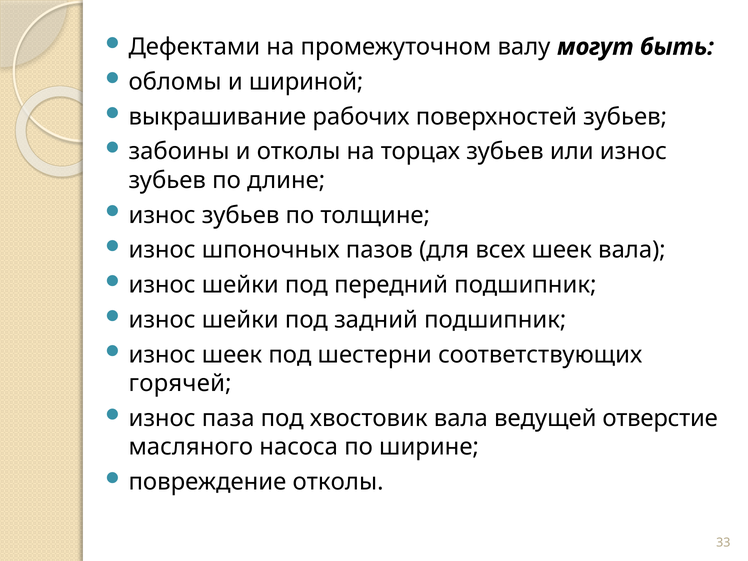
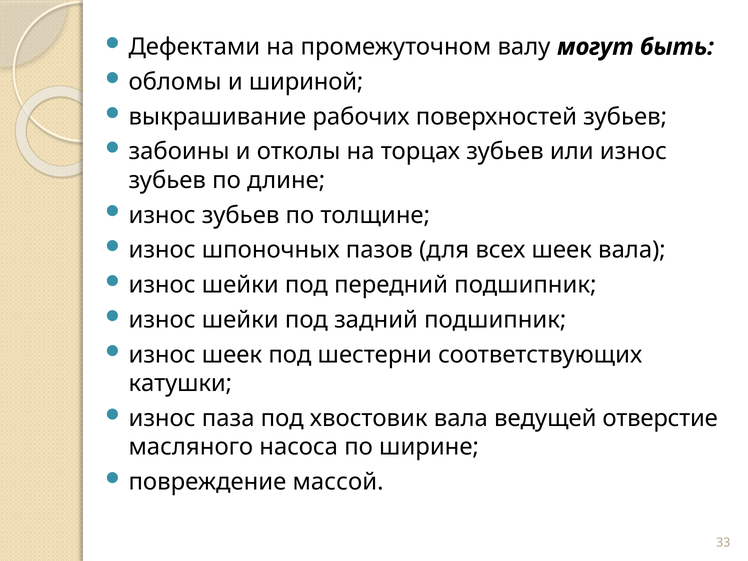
горячей: горячей -> катушки
повреждение отколы: отколы -> массой
